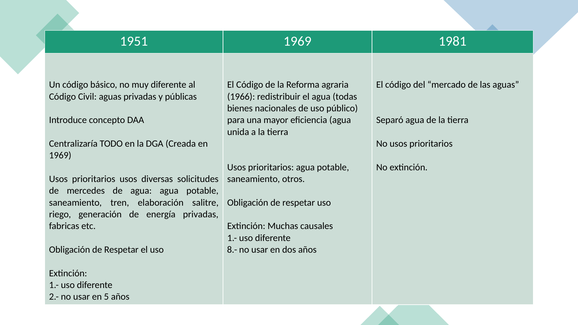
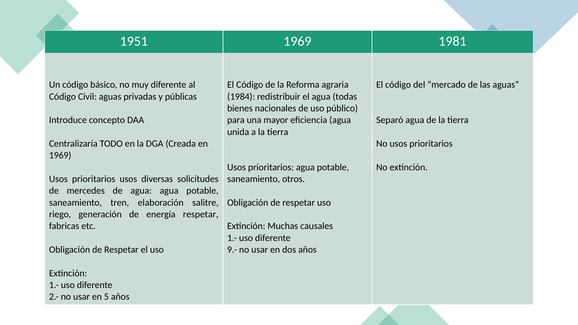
1966: 1966 -> 1984
energía privadas: privadas -> respetar
8.-: 8.- -> 9.-
